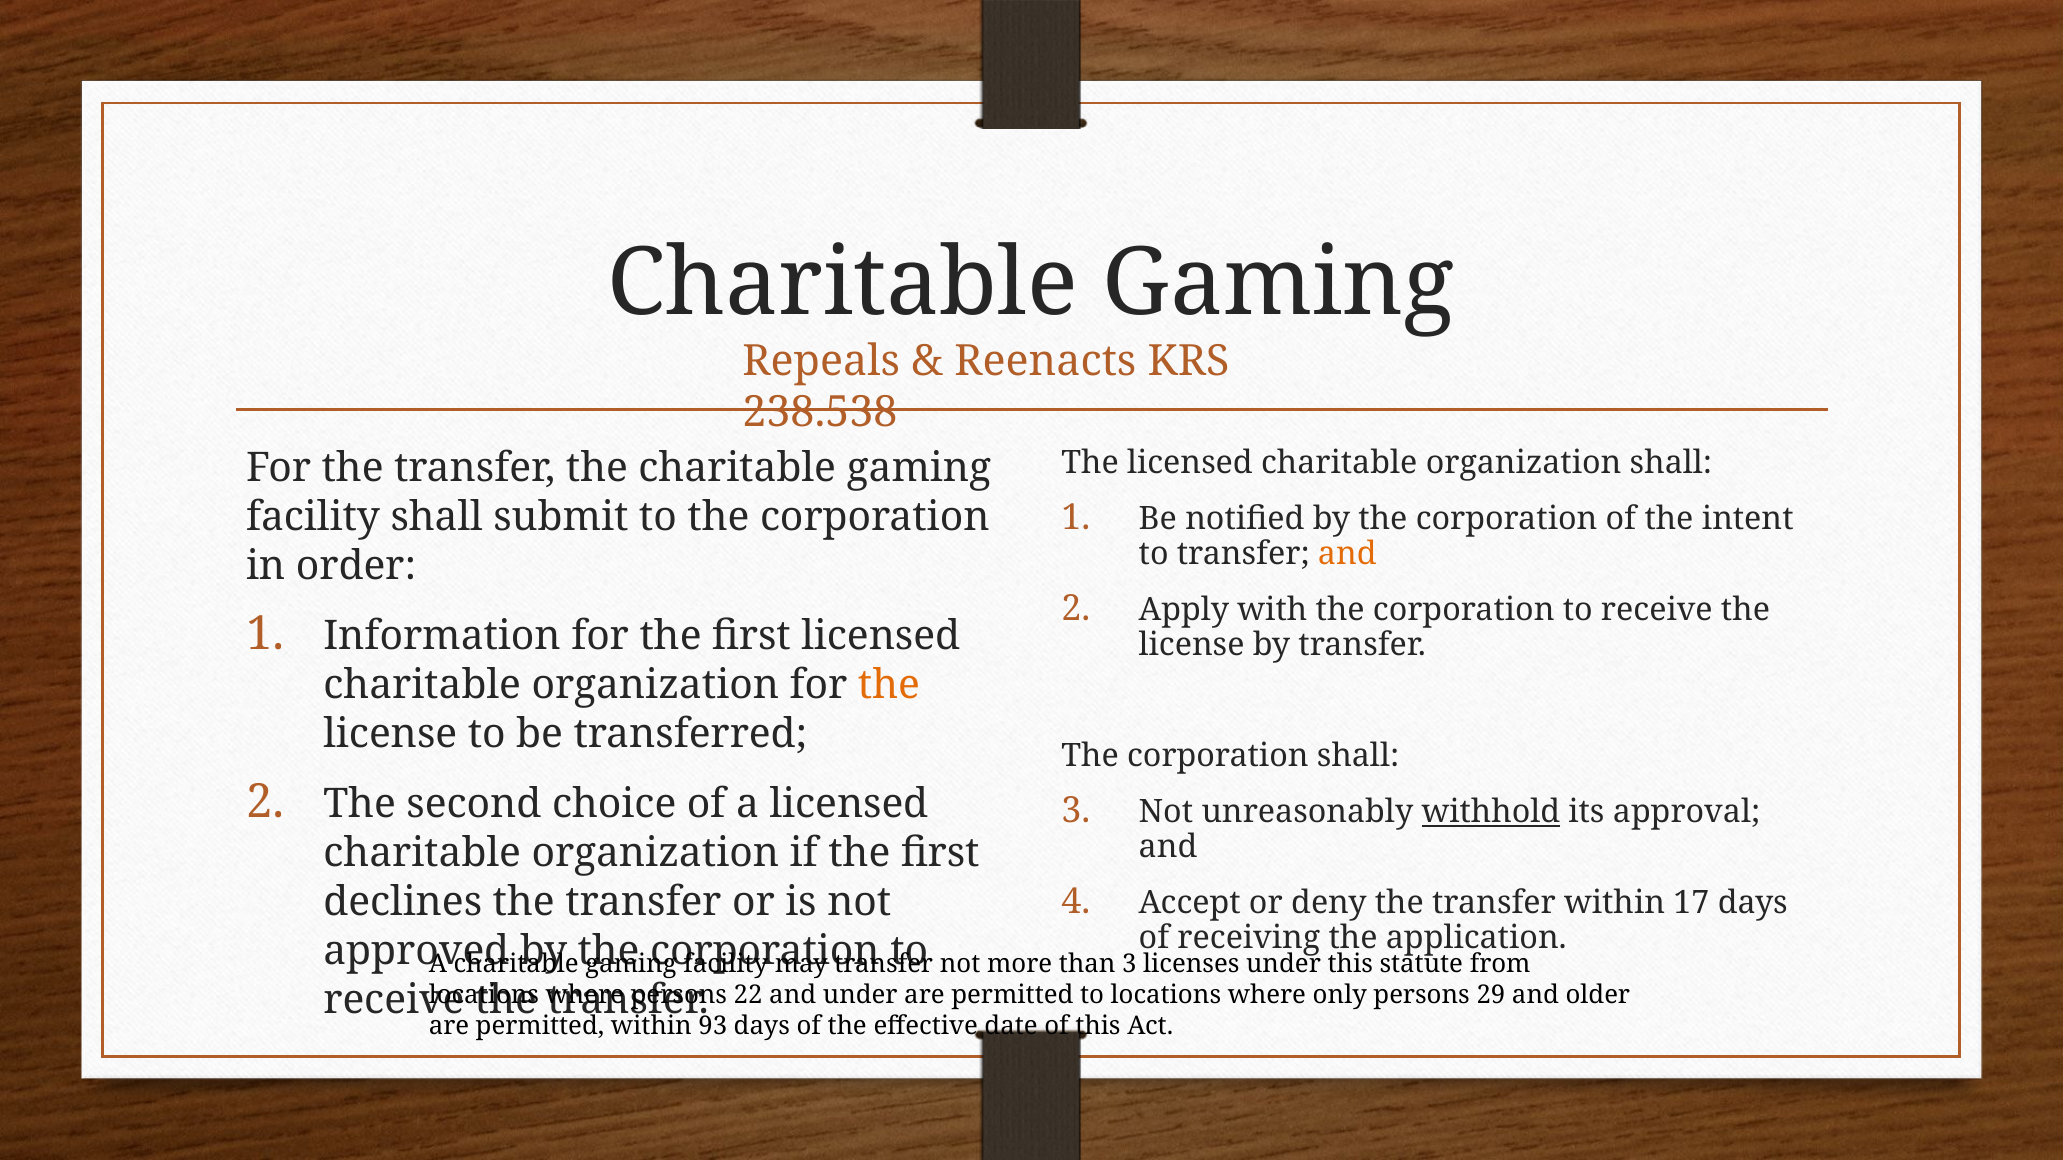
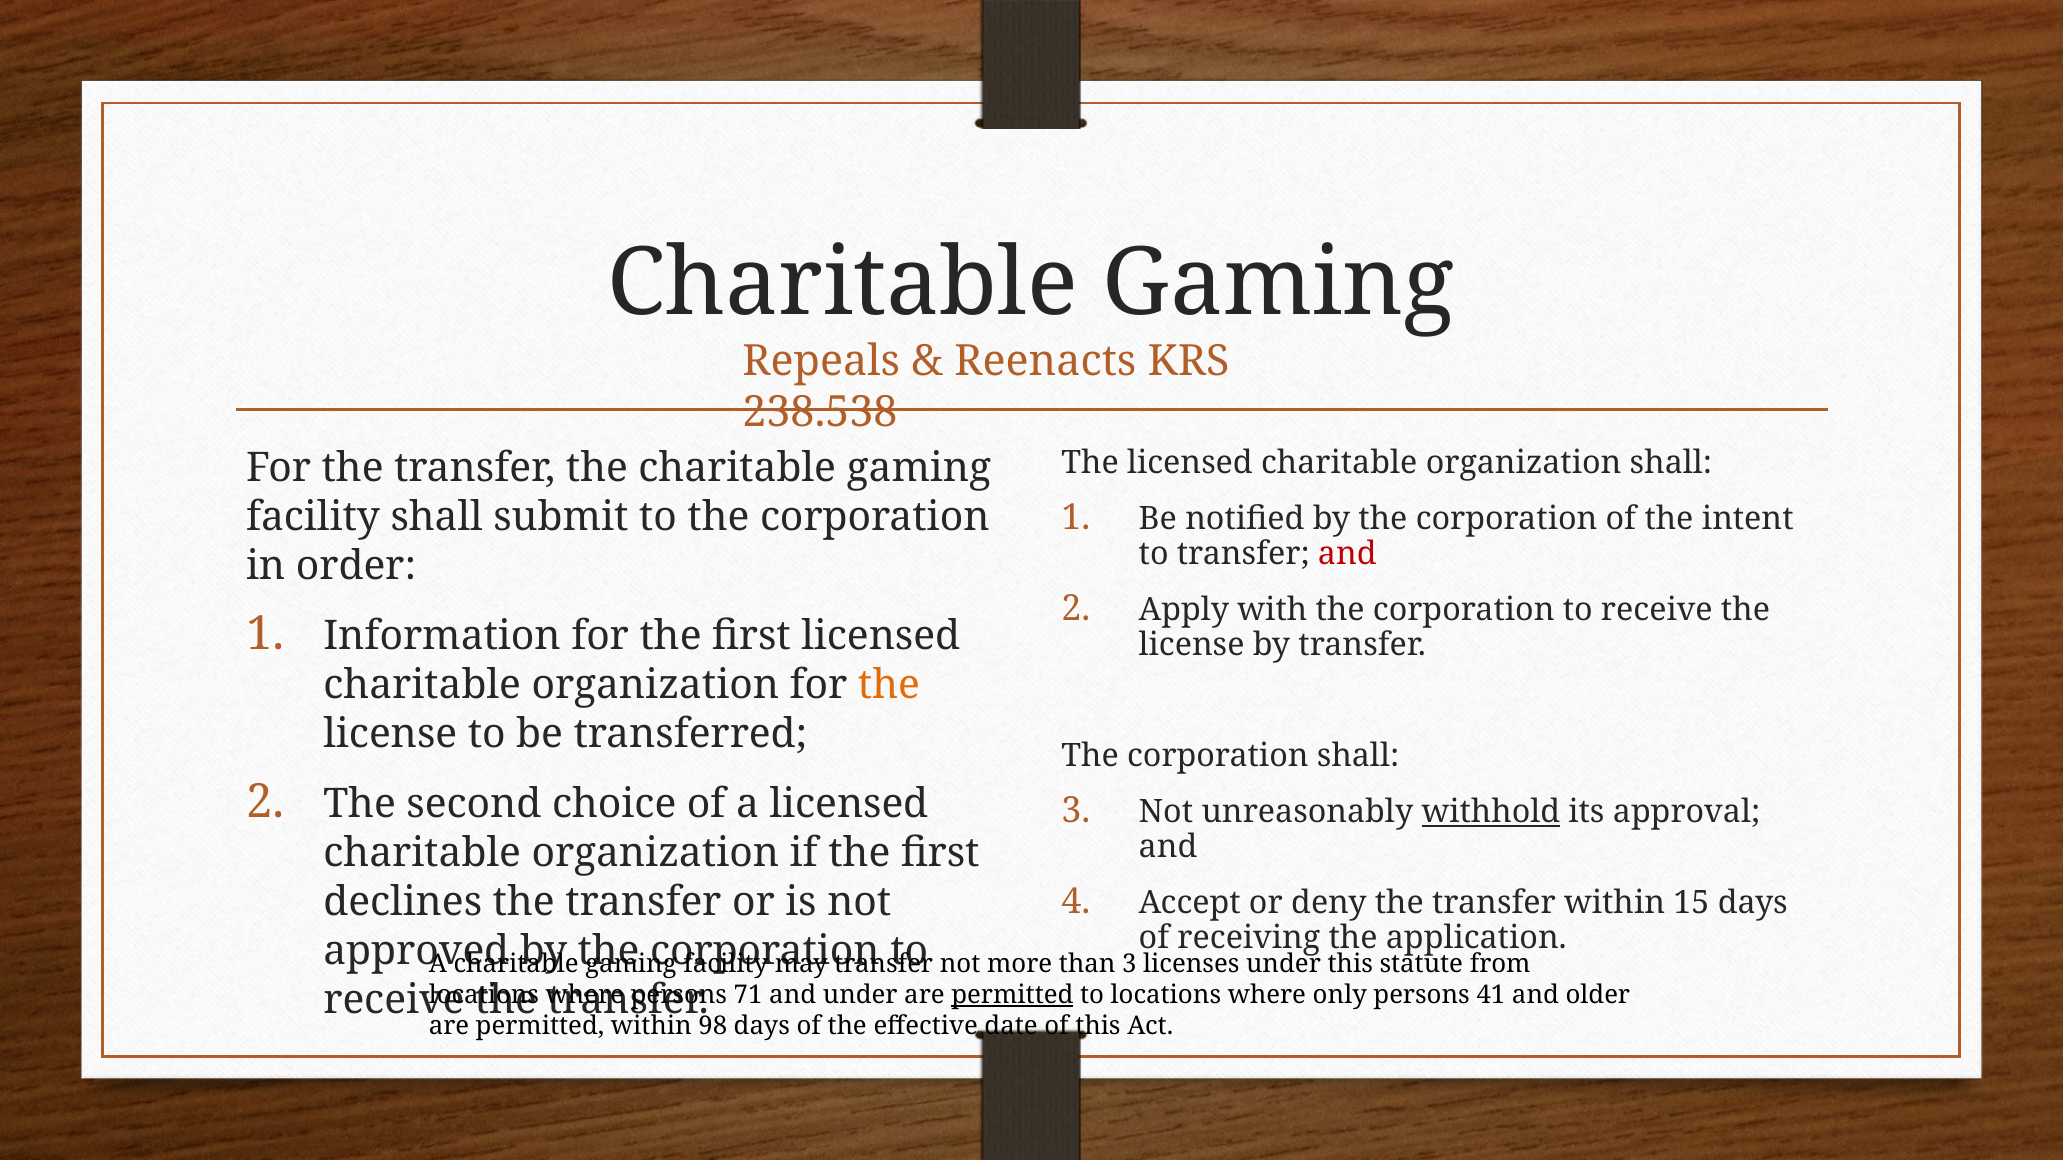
and at (1347, 554) colour: orange -> red
17: 17 -> 15
22: 22 -> 71
permitted at (1012, 995) underline: none -> present
29: 29 -> 41
93: 93 -> 98
